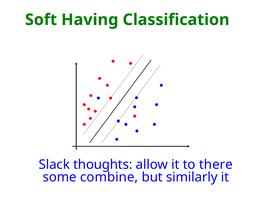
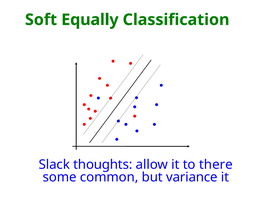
Having: Having -> Equally
combine: combine -> common
similarly: similarly -> variance
